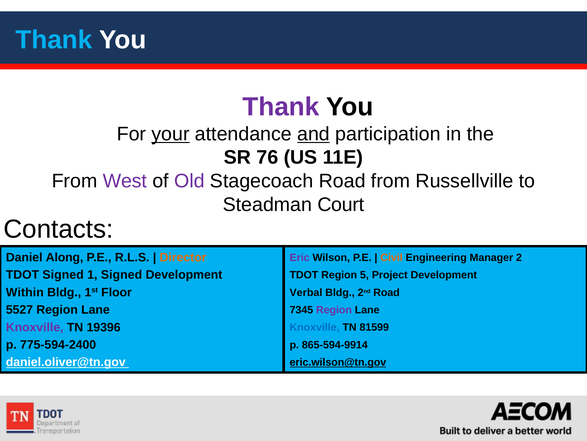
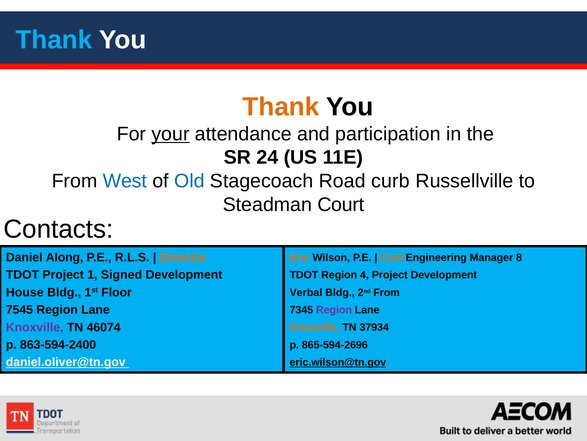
Thank at (281, 107) colour: purple -> orange
and underline: present -> none
76: 76 -> 24
West colour: purple -> blue
Old colour: purple -> blue
Road from: from -> curb
Eric colour: purple -> orange
2: 2 -> 8
TDOT Signed: Signed -> Project
5: 5 -> 4
Within: Within -> House
2nd Road: Road -> From
5527: 5527 -> 7545
19396: 19396 -> 46074
Knoxville at (315, 327) colour: blue -> orange
81599: 81599 -> 37934
775-594-2400: 775-594-2400 -> 863-594-2400
865-594-9914: 865-594-9914 -> 865-594-2696
